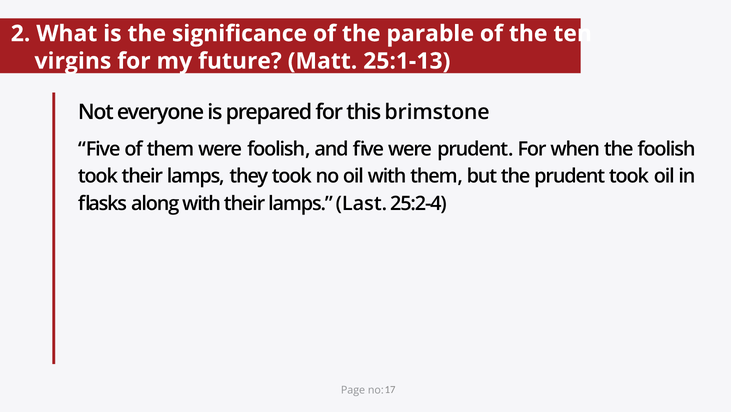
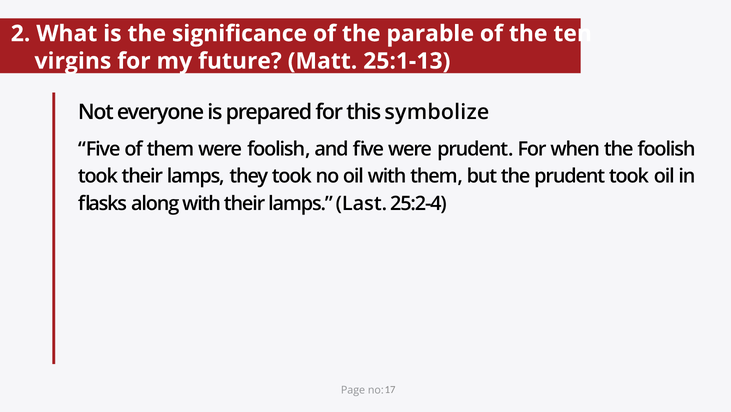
brimstone: brimstone -> symbolize
